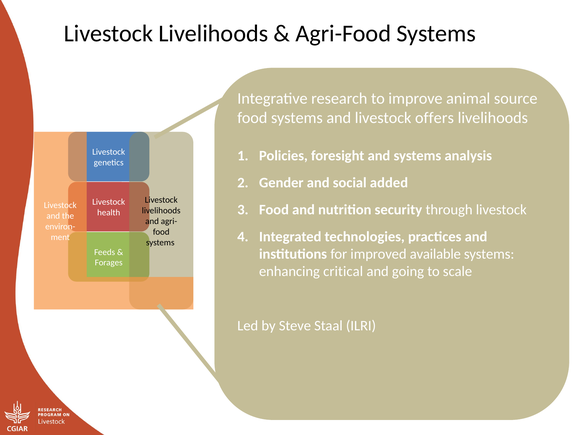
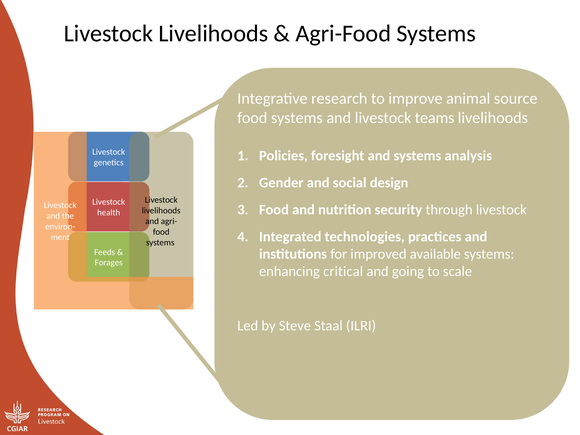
offers: offers -> teams
added: added -> design
